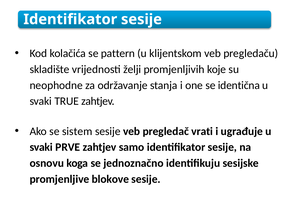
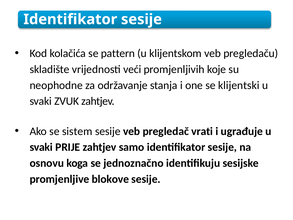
želji: želji -> veći
identična: identična -> klijentski
TRUE: TRUE -> ZVUK
PRVE: PRVE -> PRIJE
